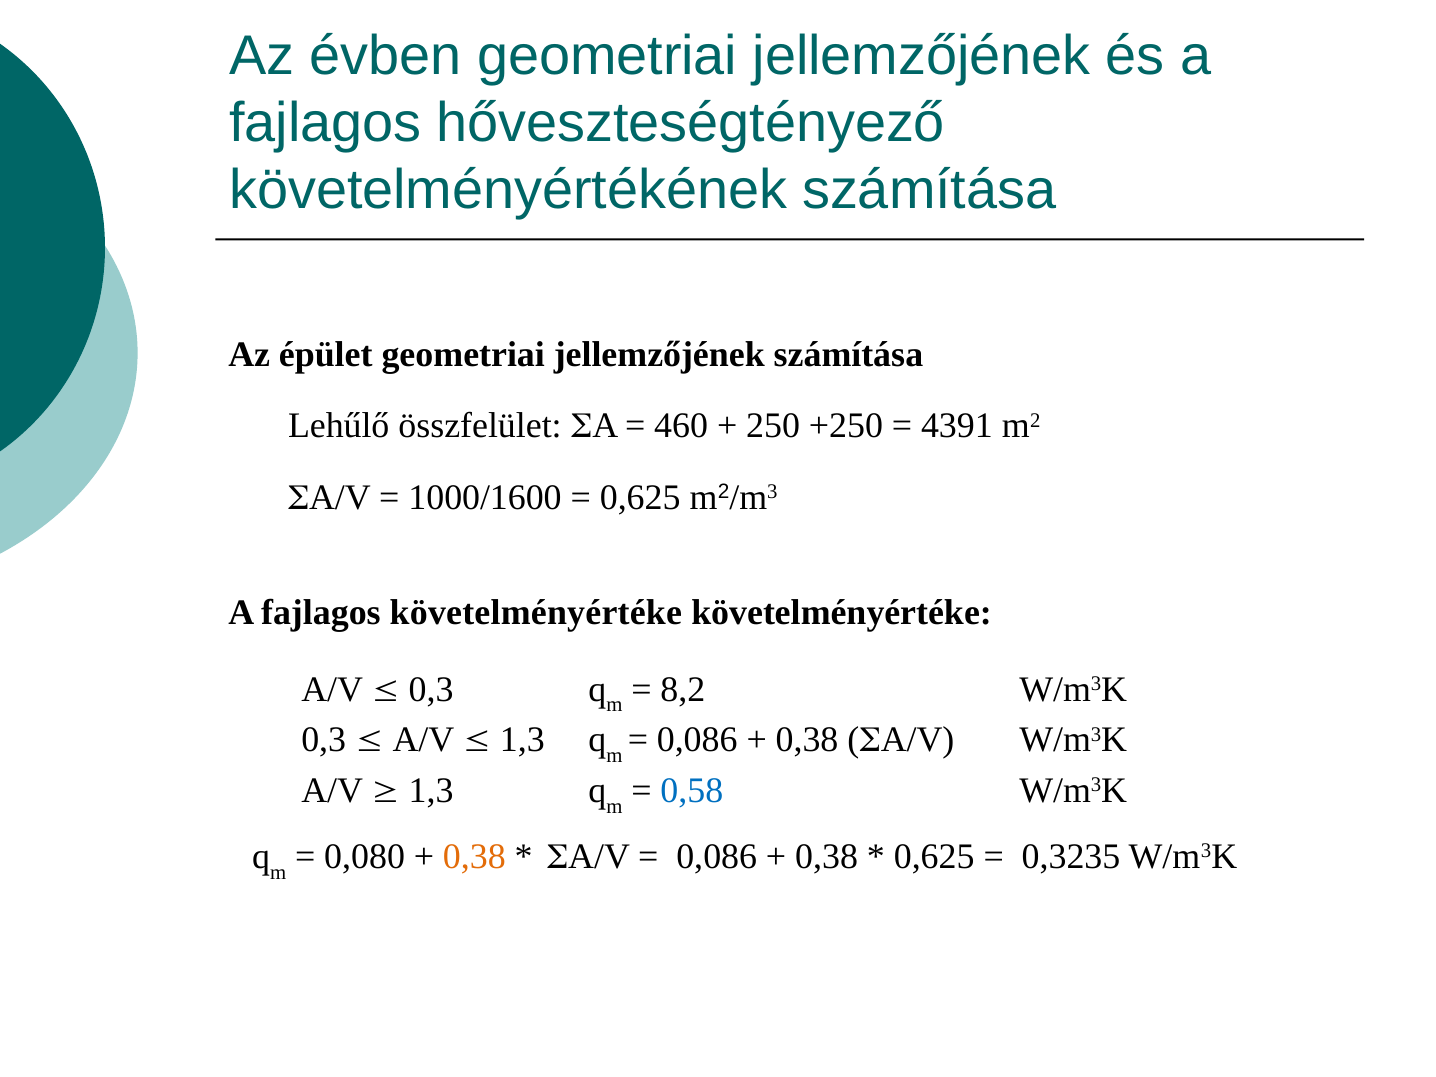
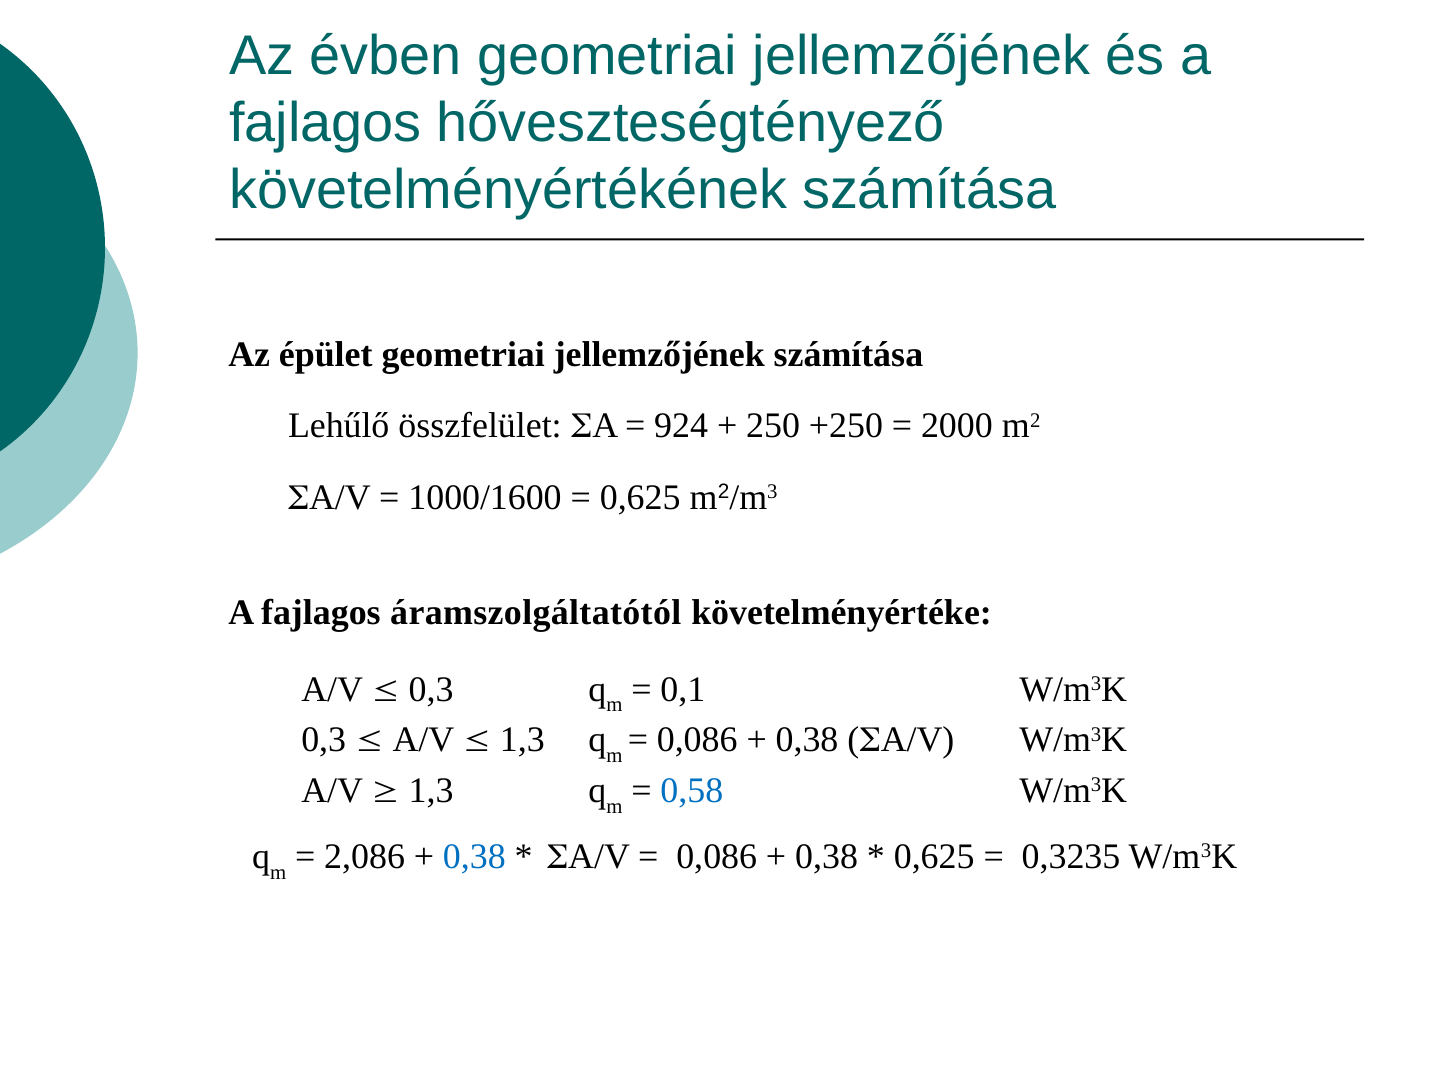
460: 460 -> 924
4391: 4391 -> 2000
fajlagos követelményértéke: követelményértéke -> áramszolgáltatótól
8,2: 8,2 -> 0,1
0,080: 0,080 -> 2,086
0,38 at (474, 857) colour: orange -> blue
